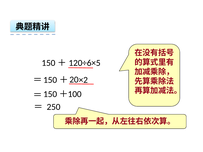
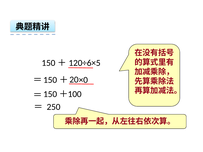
×2: ×2 -> ×0
